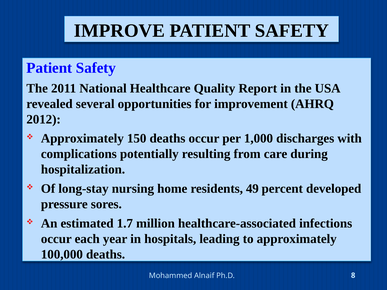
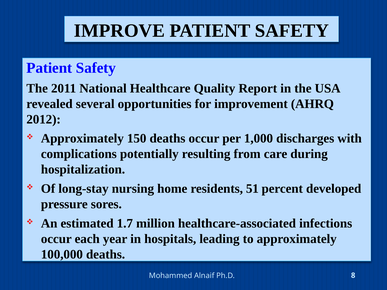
49: 49 -> 51
